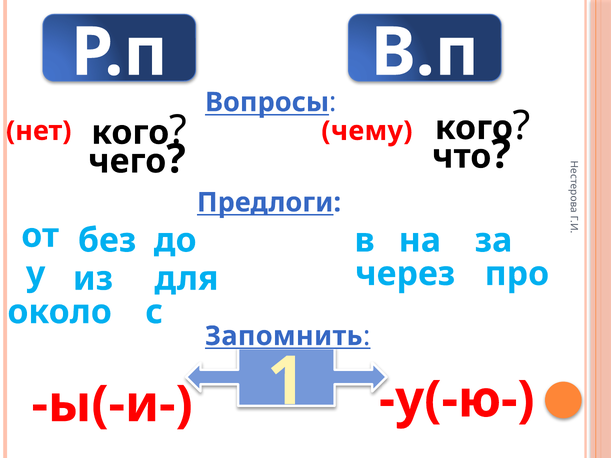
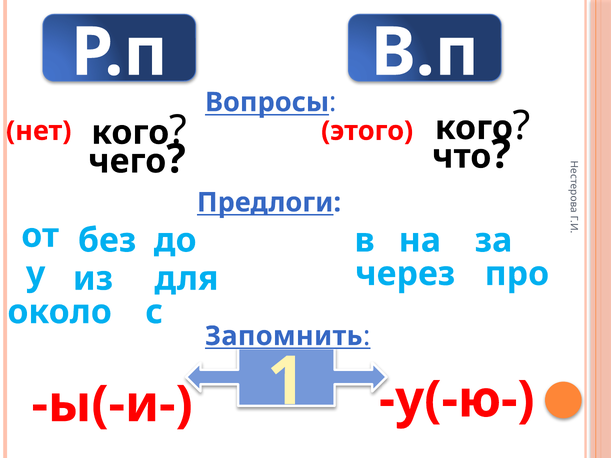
чему: чему -> этого
